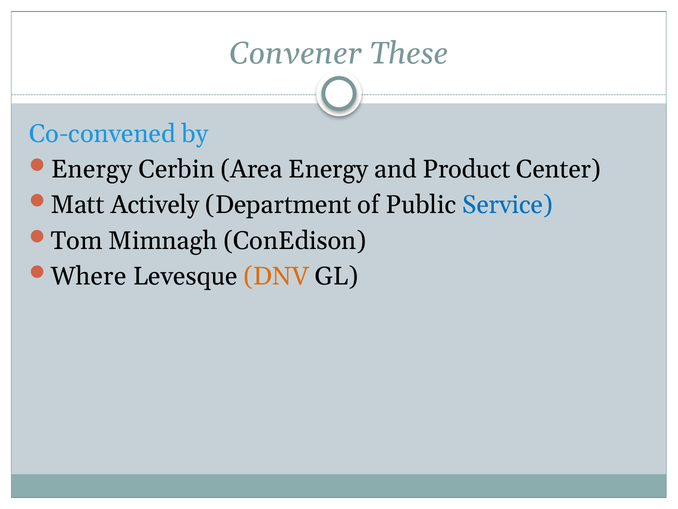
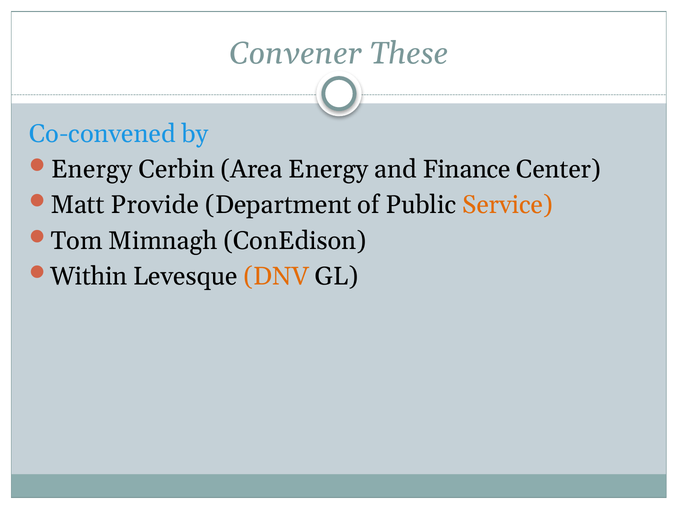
Product: Product -> Finance
Actively: Actively -> Provide
Service colour: blue -> orange
Where: Where -> Within
